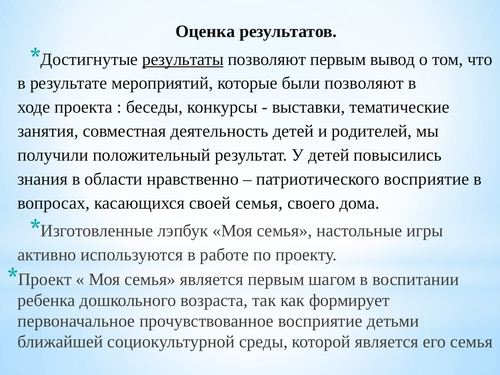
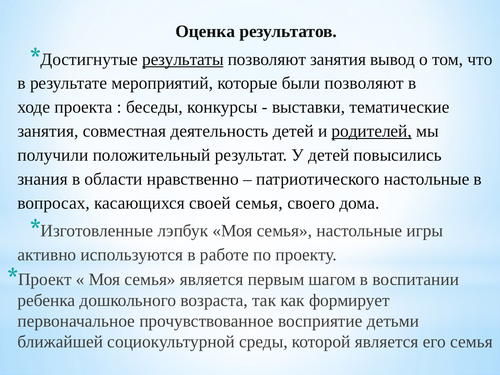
позволяют первым: первым -> занятия
родителей underline: none -> present
патриотического восприятие: восприятие -> настольные
